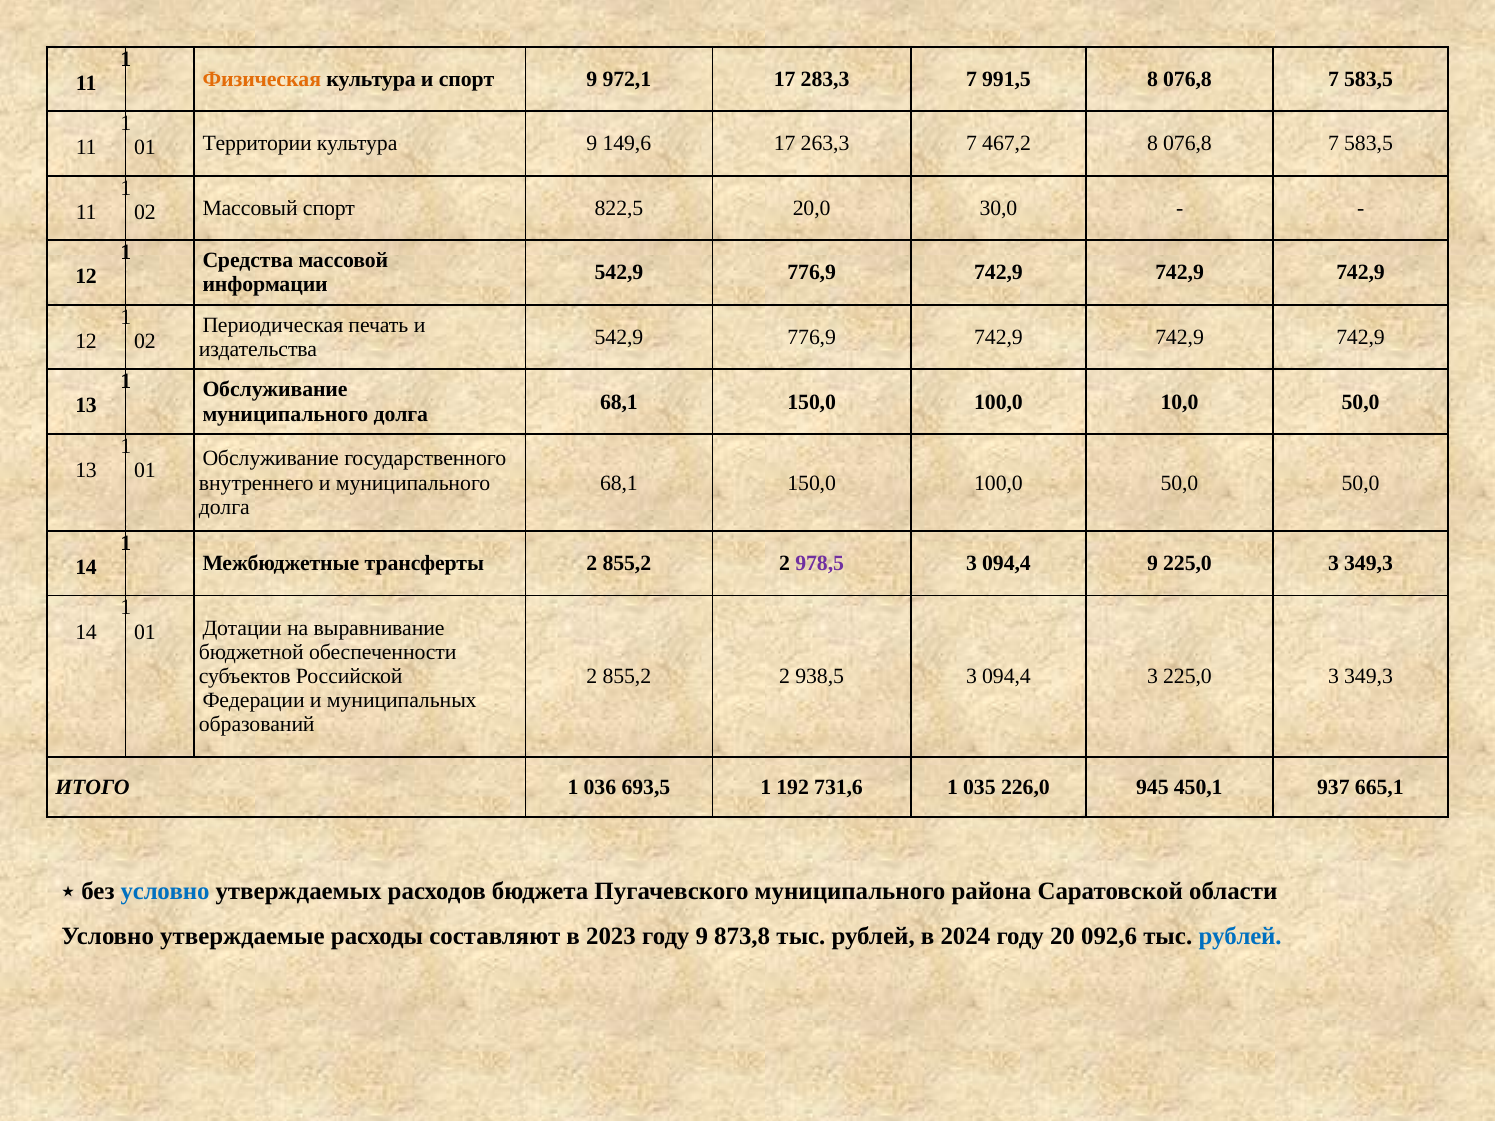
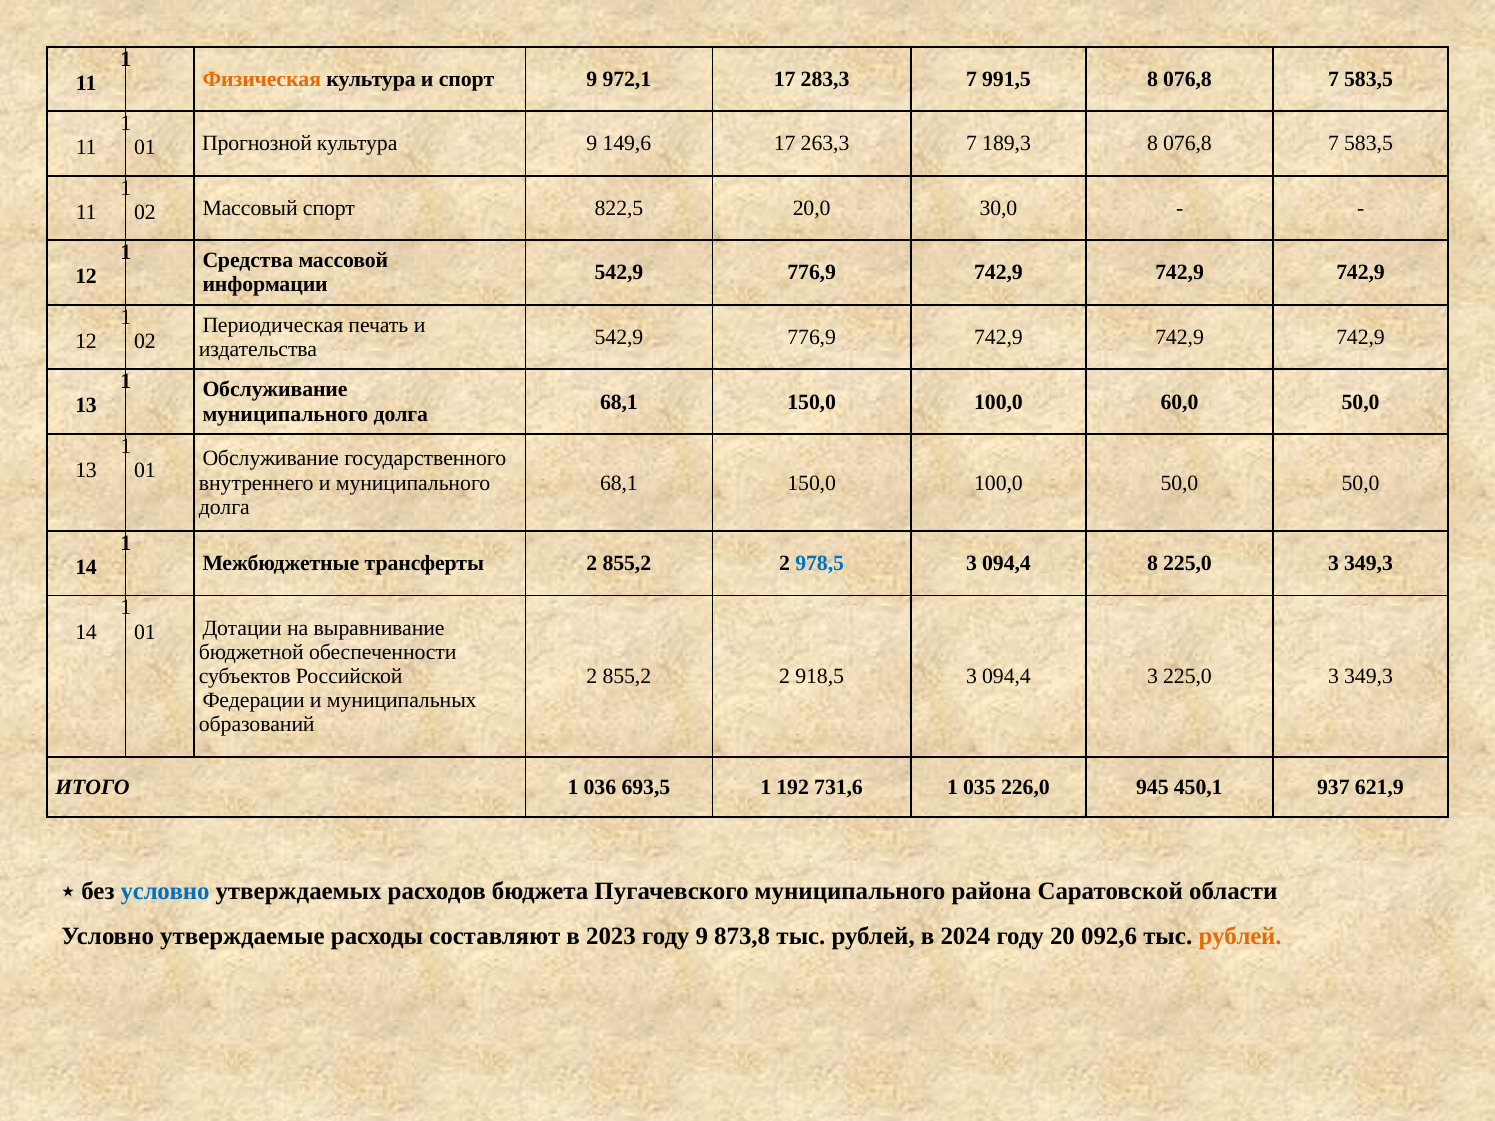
Территории: Территории -> Прогнозной
467,2: 467,2 -> 189,3
10,0: 10,0 -> 60,0
978,5 colour: purple -> blue
094,4 9: 9 -> 8
938,5: 938,5 -> 918,5
665,1: 665,1 -> 621,9
рублей at (1240, 936) colour: blue -> orange
